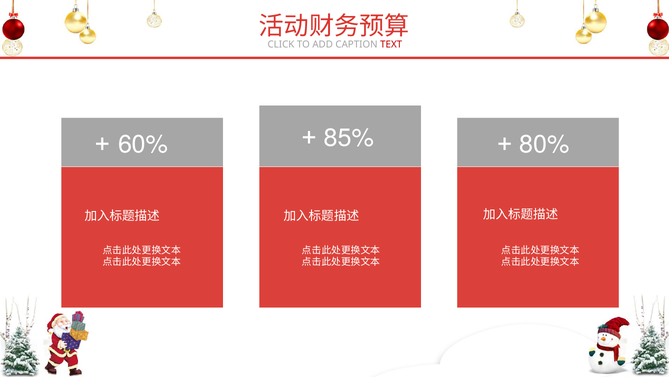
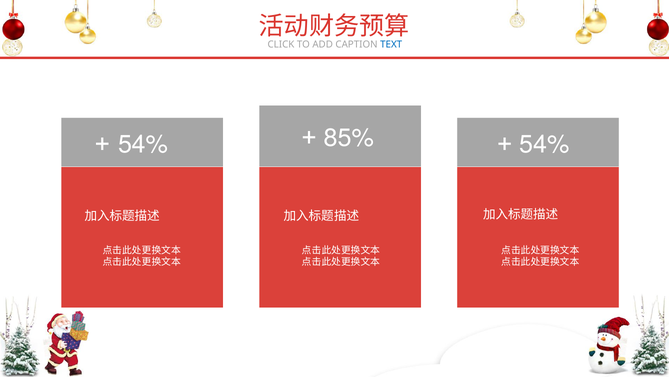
TEXT colour: red -> blue
60% at (143, 144): 60% -> 54%
80% at (545, 144): 80% -> 54%
